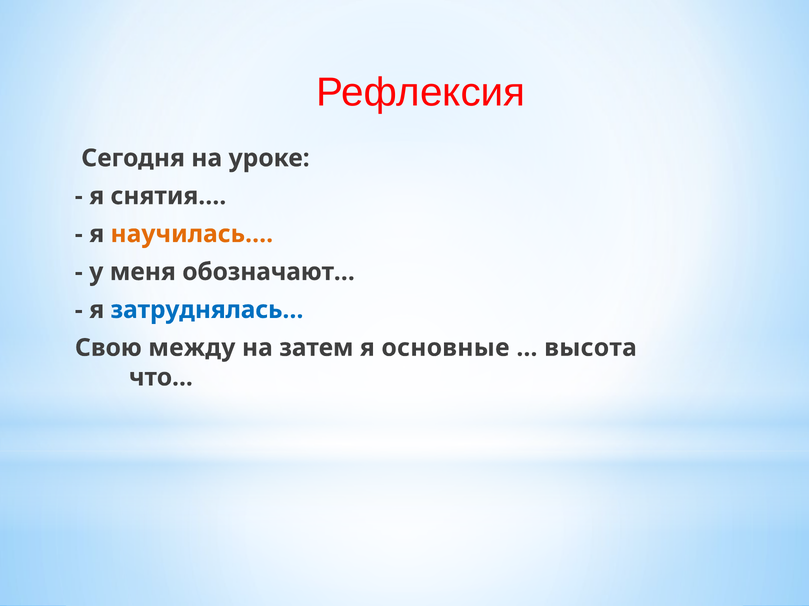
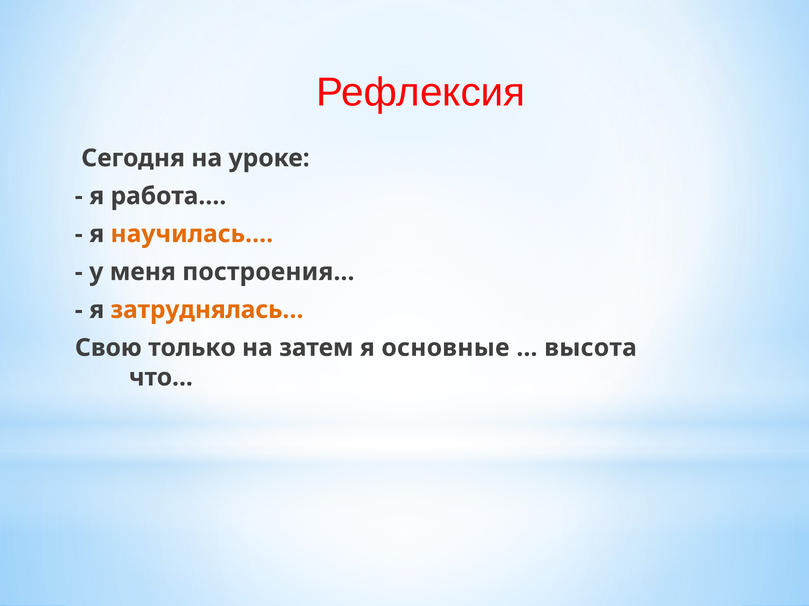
снятия…: снятия… -> работа…
обозначают…: обозначают… -> построения…
затруднялась… colour: blue -> orange
между: между -> только
